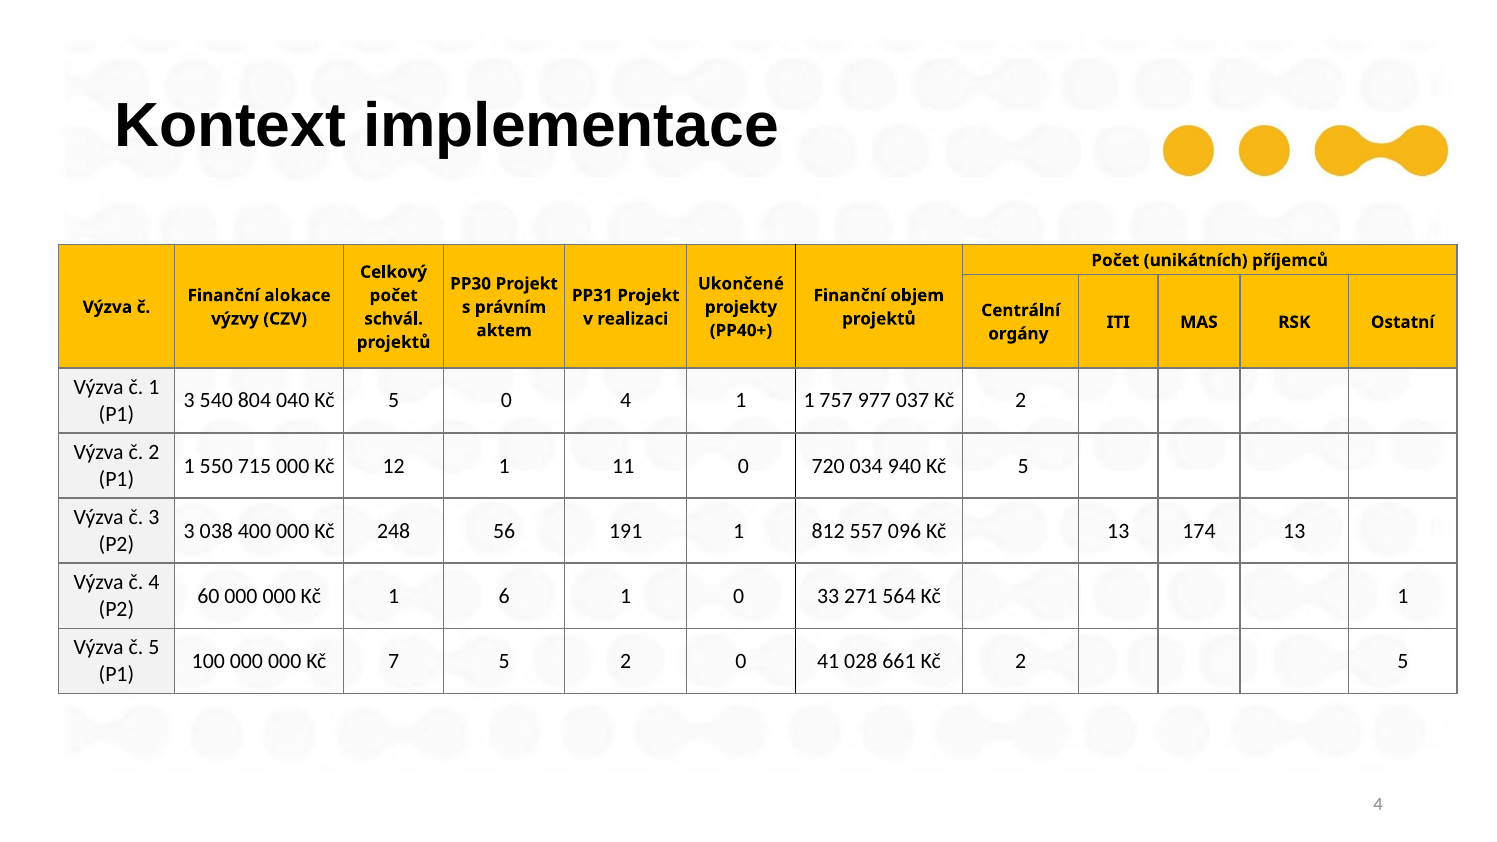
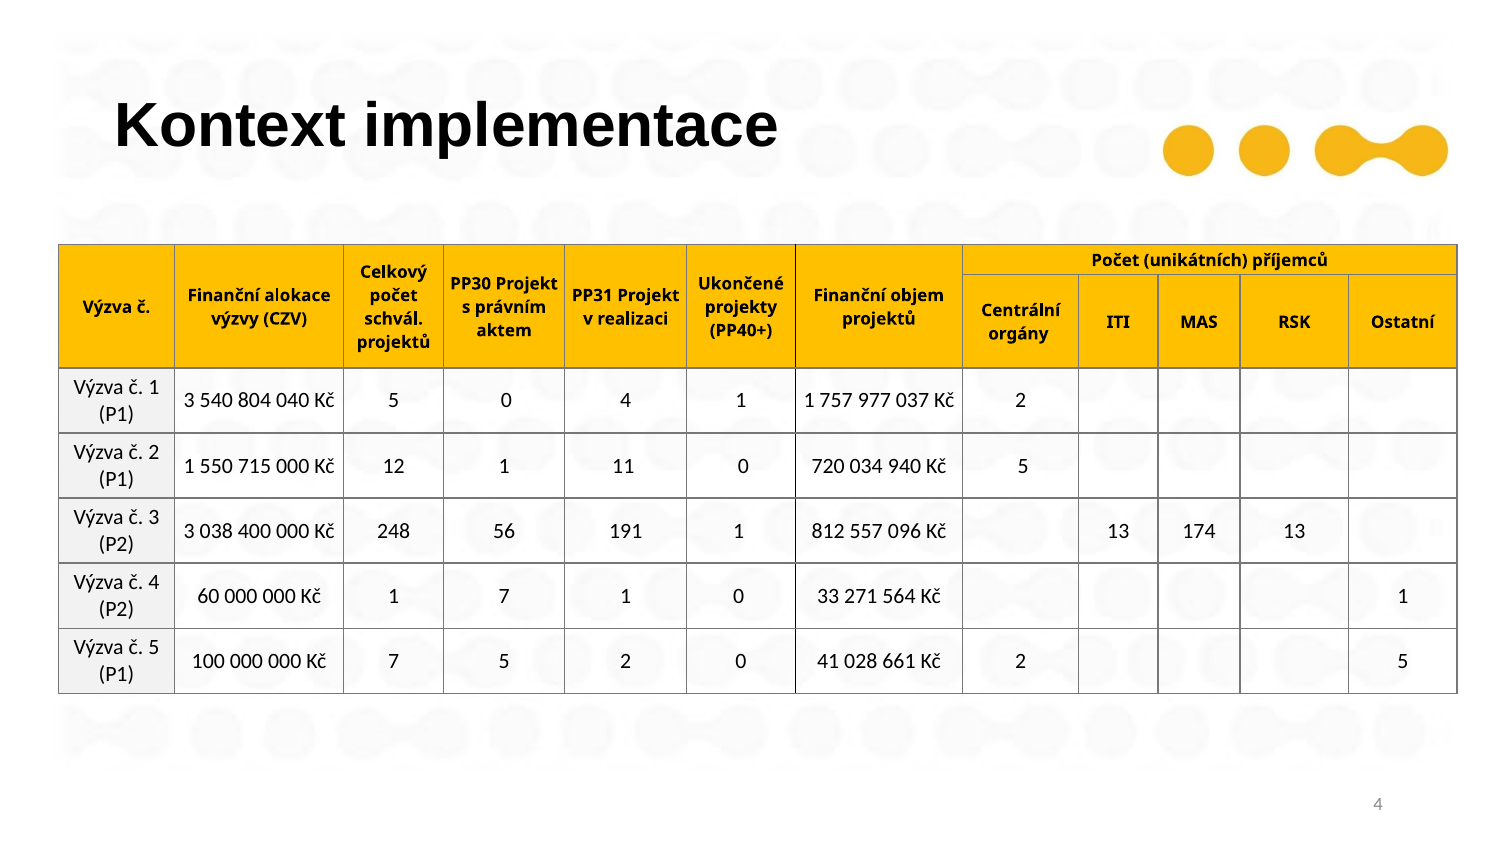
1 6: 6 -> 7
